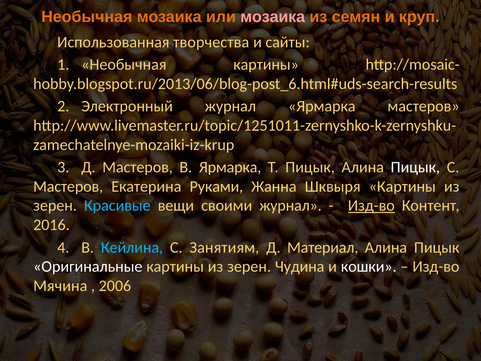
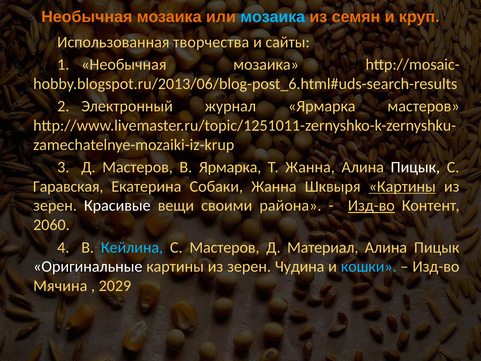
мозаика at (273, 17) colour: pink -> light blue
1 Необычная картины: картины -> мозаика
Т Пицык: Пицык -> Жанна
Мастеров at (68, 186): Мастеров -> Гаравская
Руками: Руками -> Собаки
Картины at (402, 186) underline: none -> present
Красивые colour: light blue -> white
своими журнал: журнал -> района
2016: 2016 -> 2060
С Занятиям: Занятиям -> Мастеров
кошки colour: white -> light blue
2006: 2006 -> 2029
